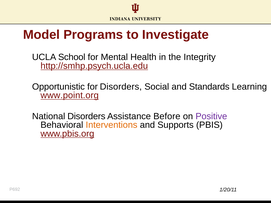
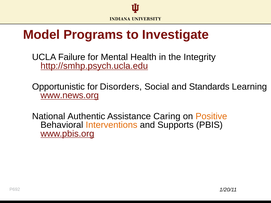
School: School -> Failure
www.point.org: www.point.org -> www.news.org
National Disorders: Disorders -> Authentic
Before: Before -> Caring
Positive colour: purple -> orange
